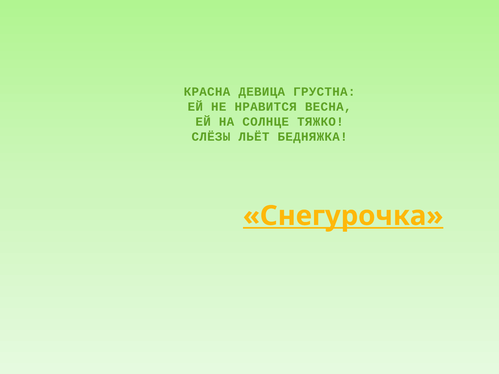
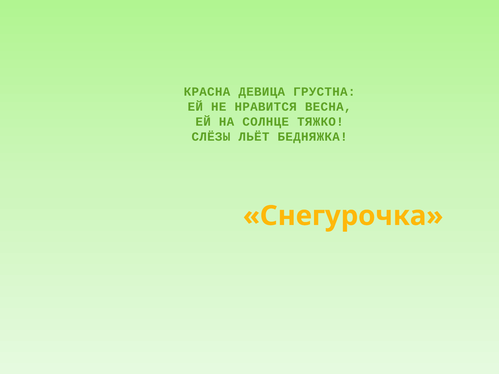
Снегурочка underline: present -> none
